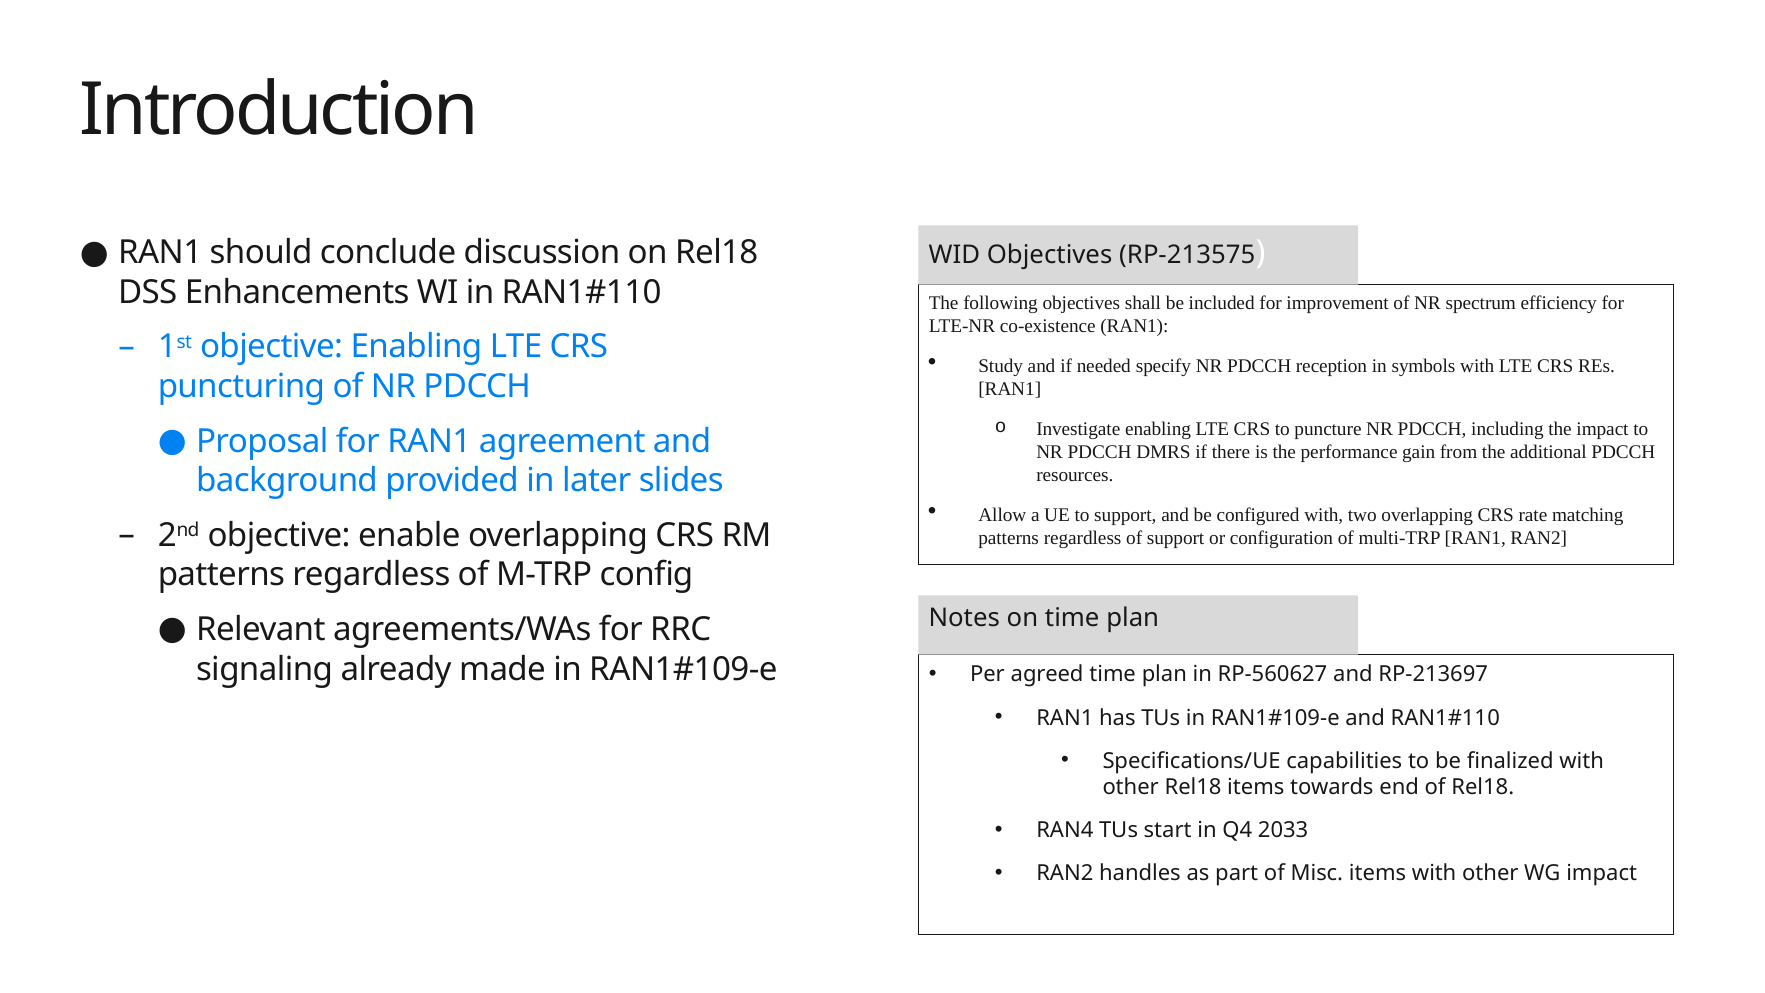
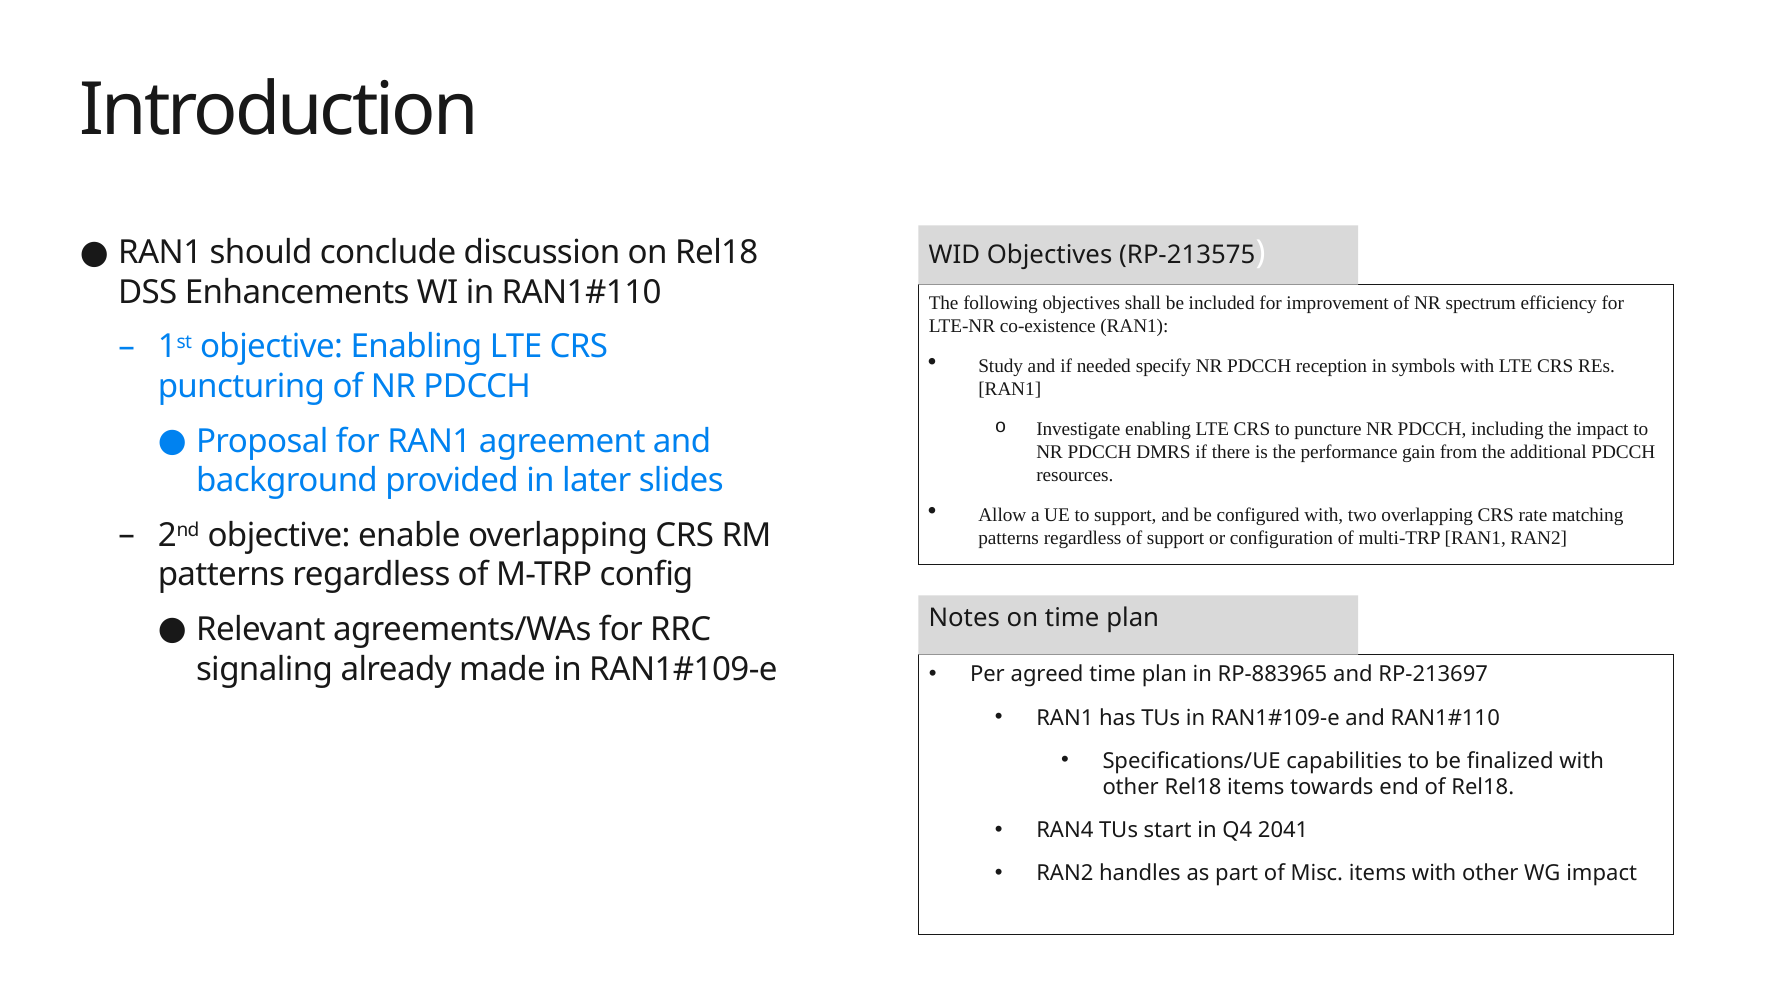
RP-560627: RP-560627 -> RP-883965
2033: 2033 -> 2041
